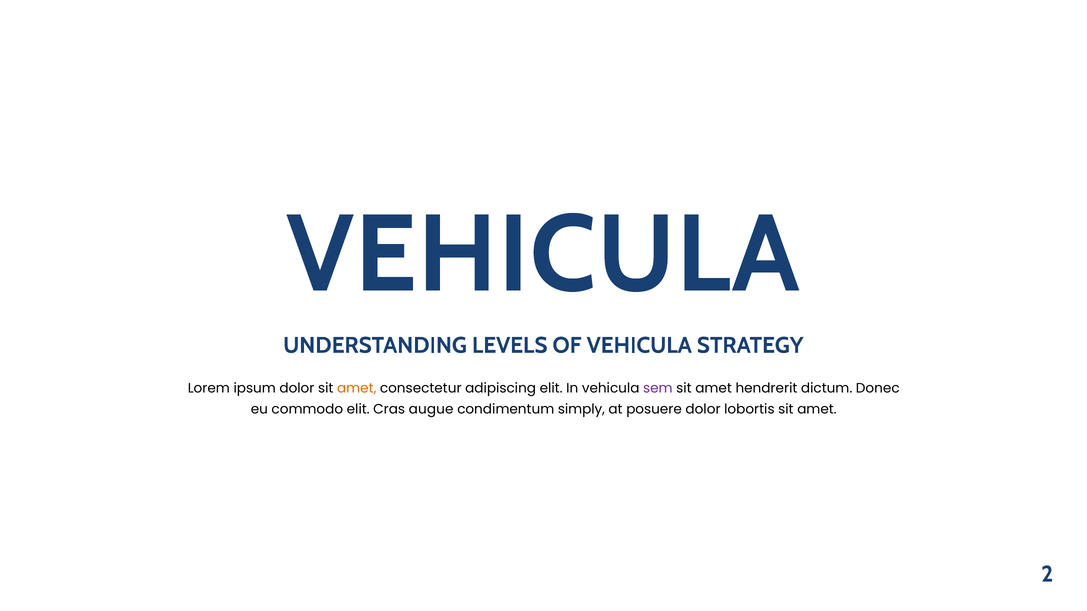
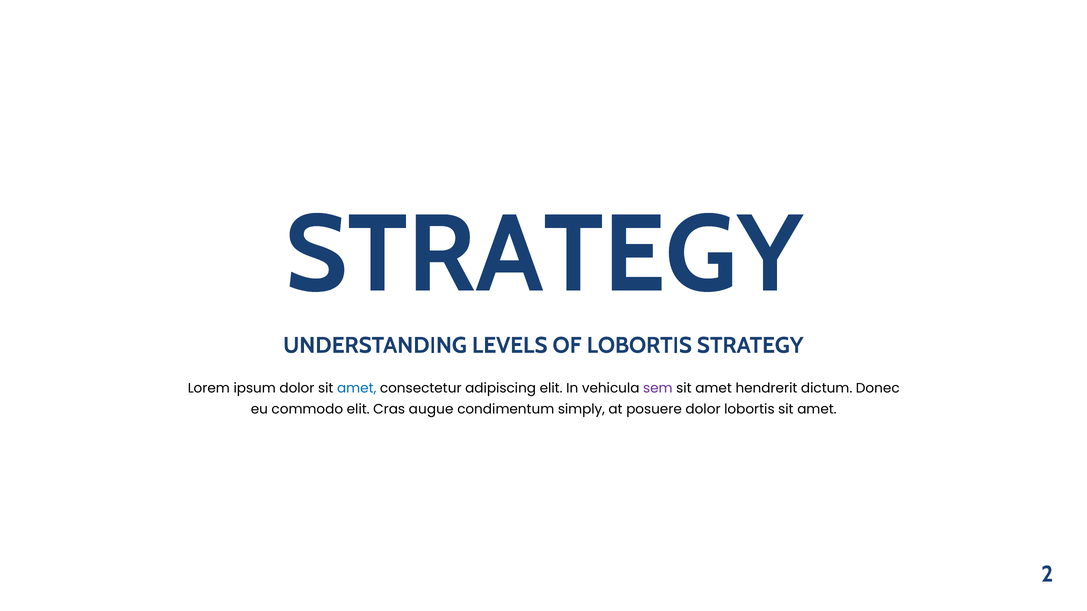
VEHICULA at (543, 255): VEHICULA -> STRATEGY
OF VEHICULA: VEHICULA -> LOBORTIS
amet at (357, 388) colour: orange -> blue
